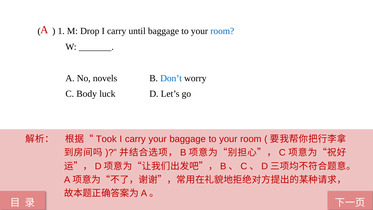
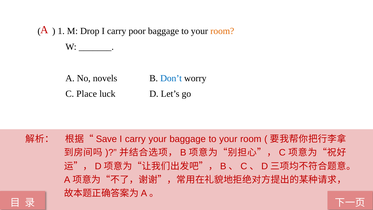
until: until -> poor
room at (222, 31) colour: blue -> orange
Body: Body -> Place
Took: Took -> Save
